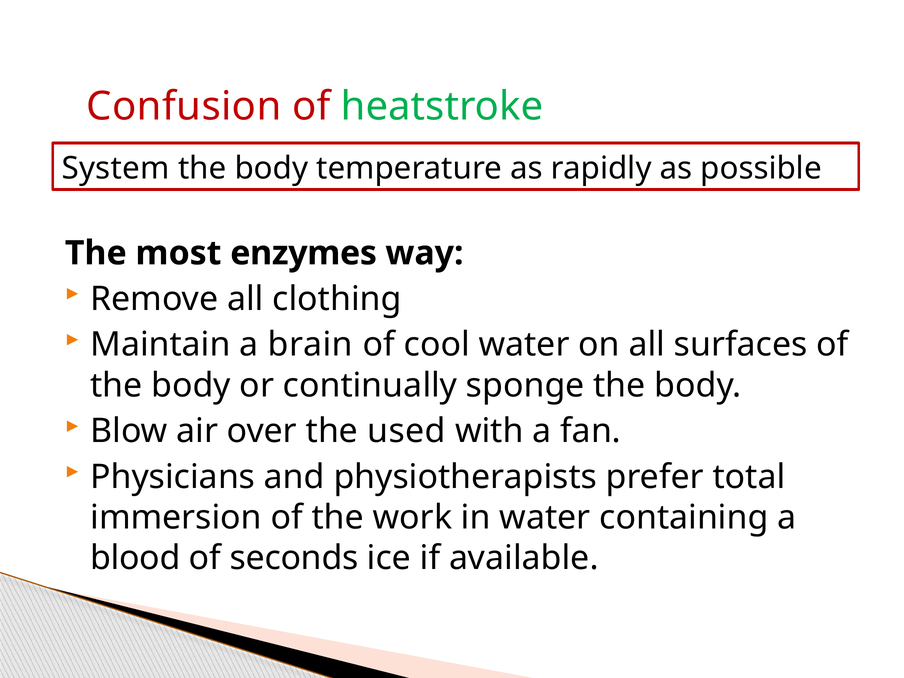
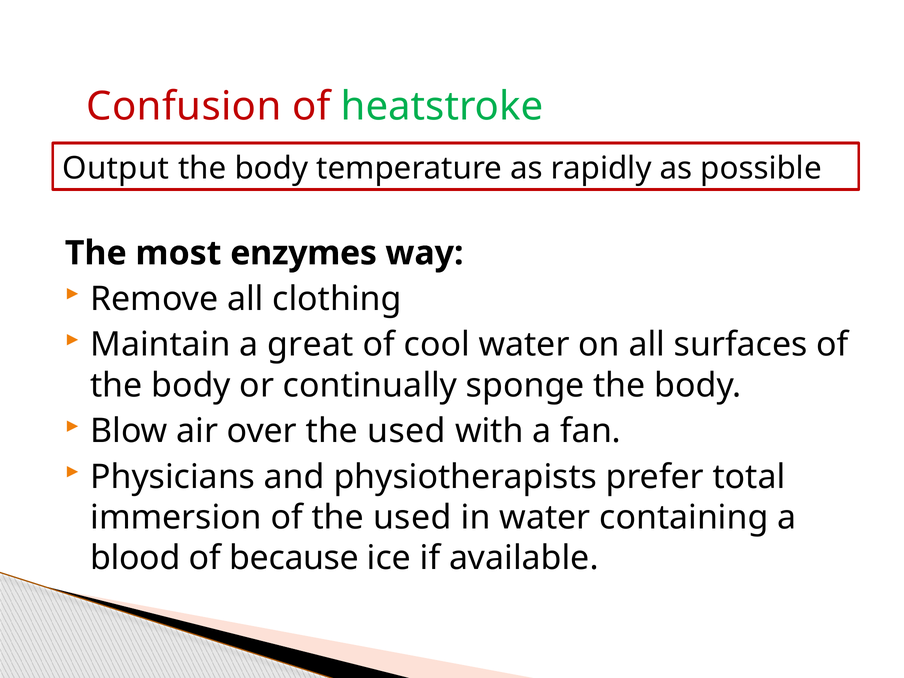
System: System -> Output
brain: brain -> great
of the work: work -> used
seconds: seconds -> because
